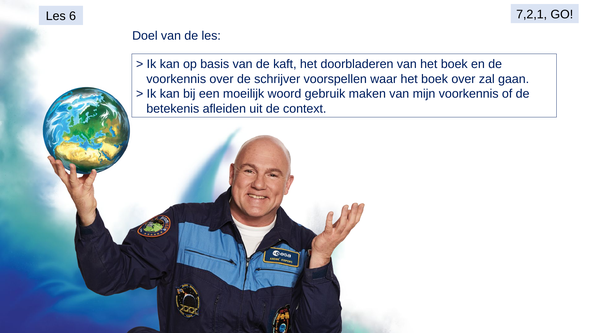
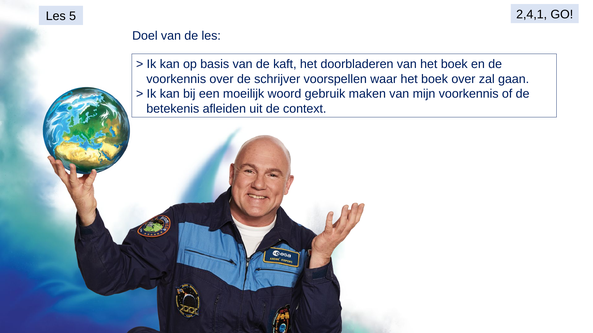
7,2,1: 7,2,1 -> 2,4,1
6: 6 -> 5
